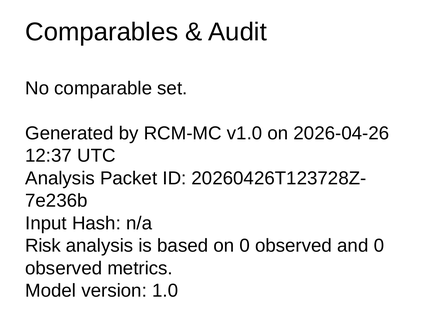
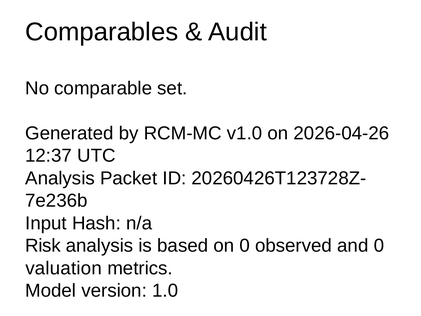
observed at (64, 268): observed -> valuation
